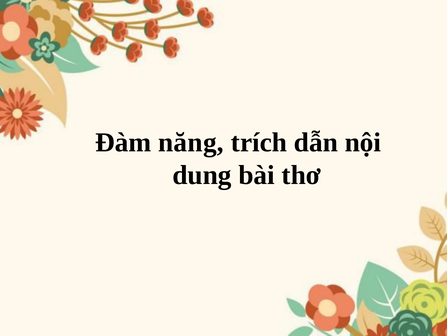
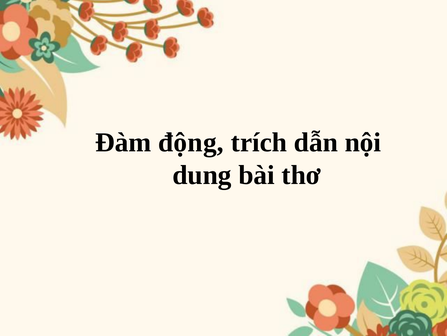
năng: năng -> động
